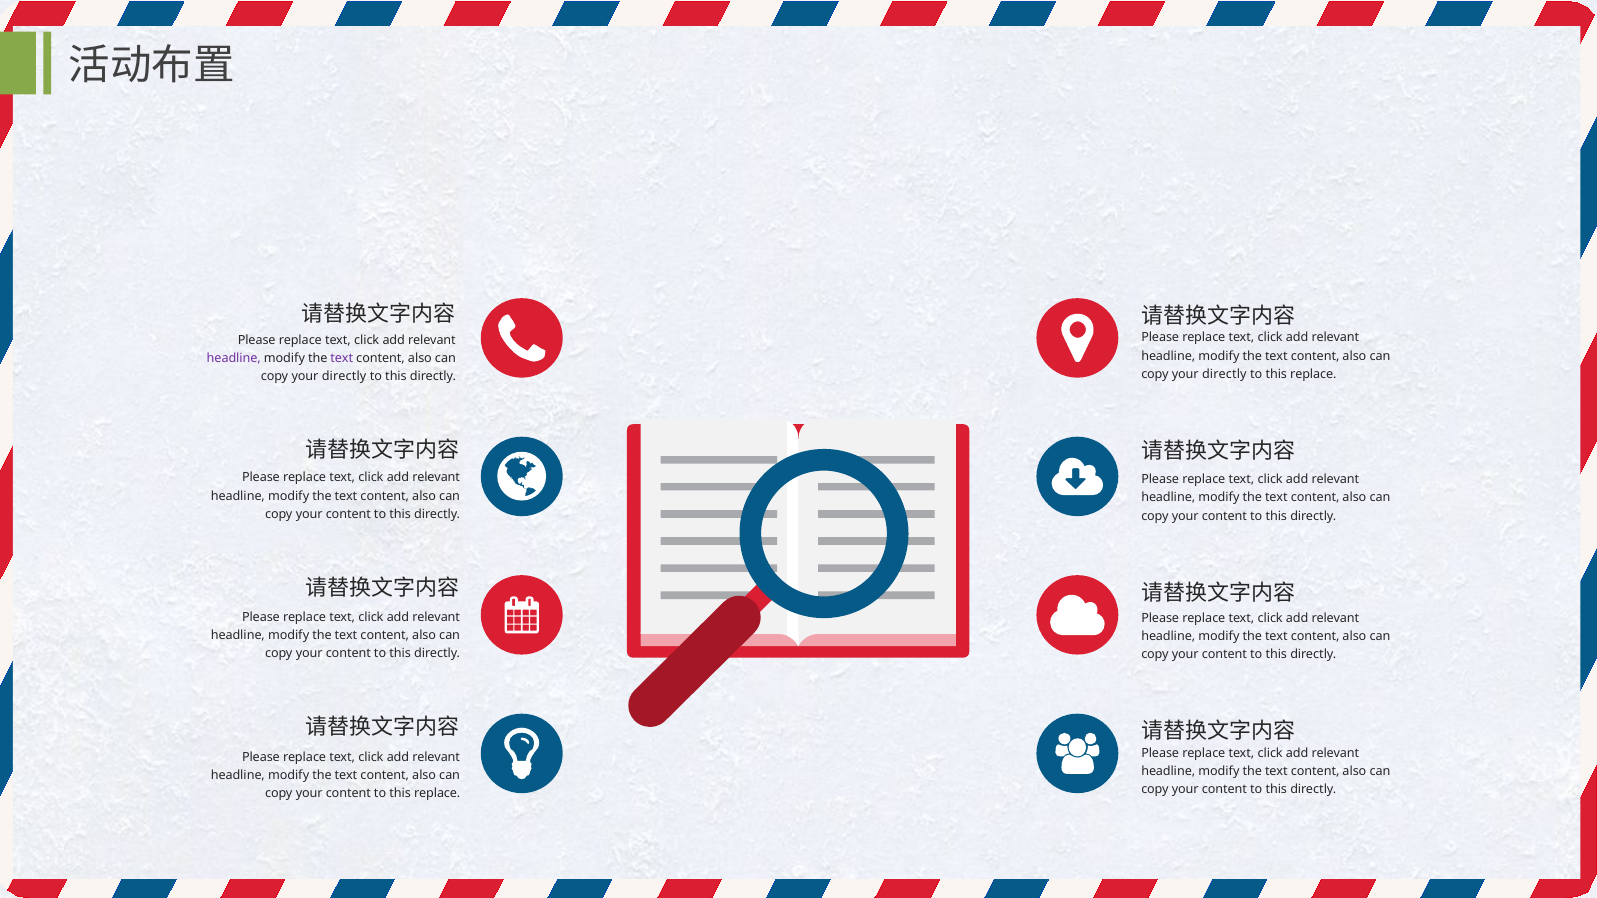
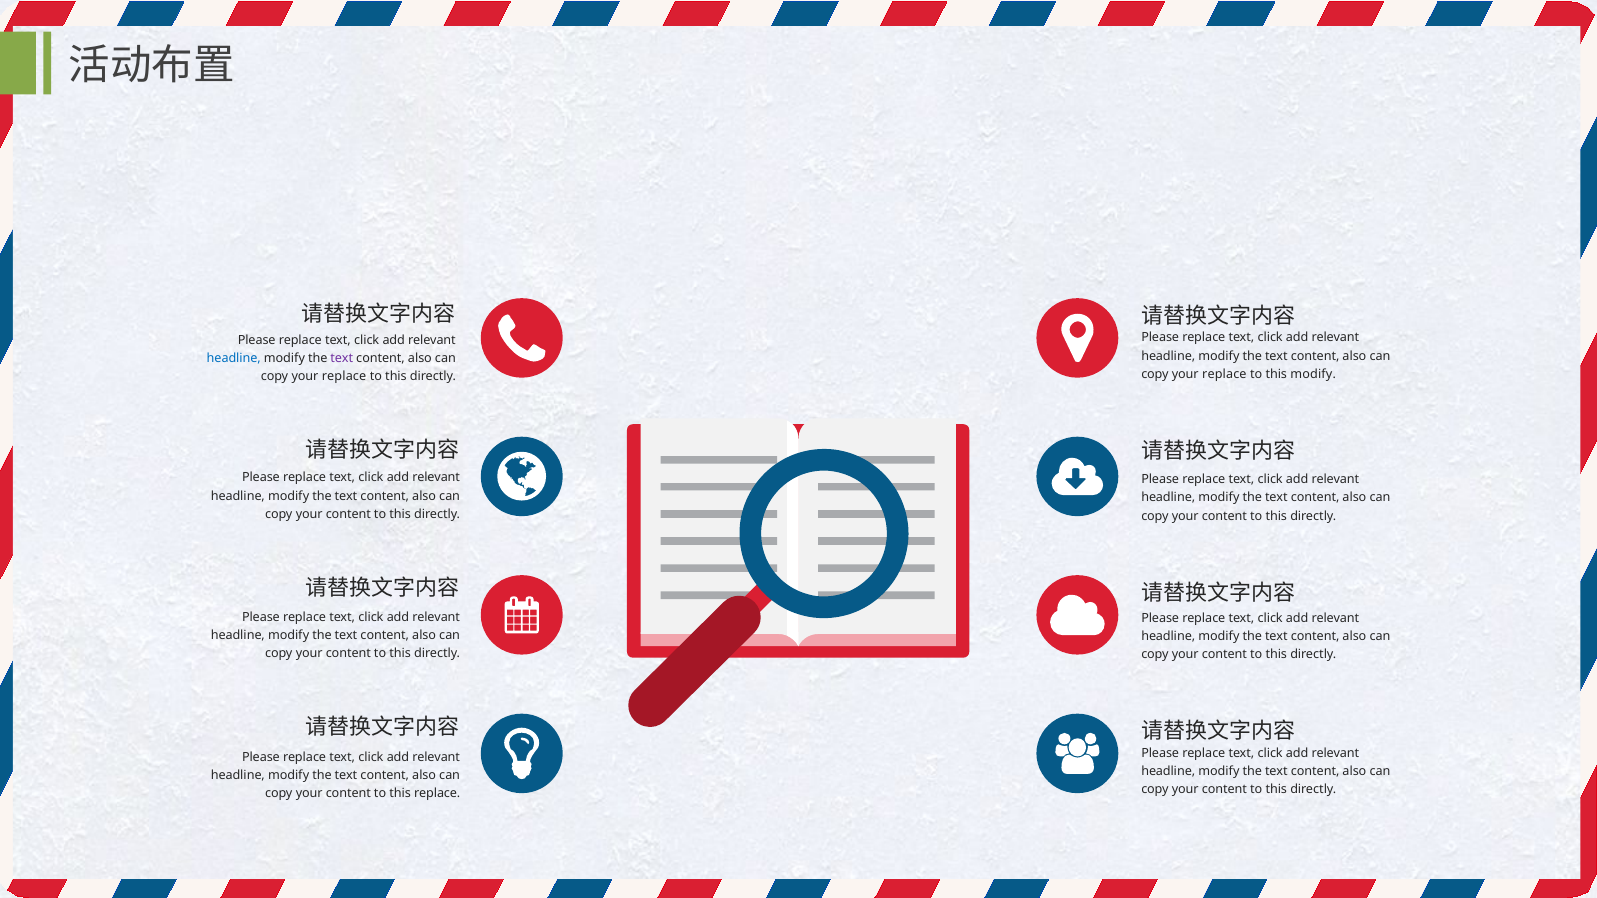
headline at (234, 358) colour: purple -> blue
directly at (1224, 374): directly -> replace
replace at (1313, 374): replace -> modify
directly at (344, 376): directly -> replace
